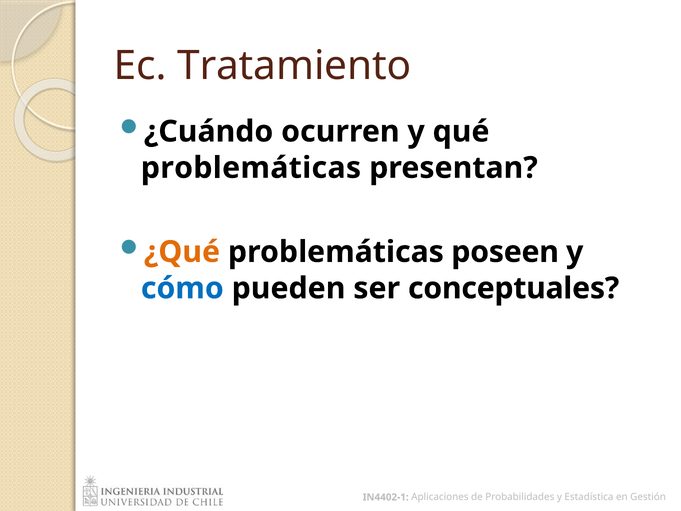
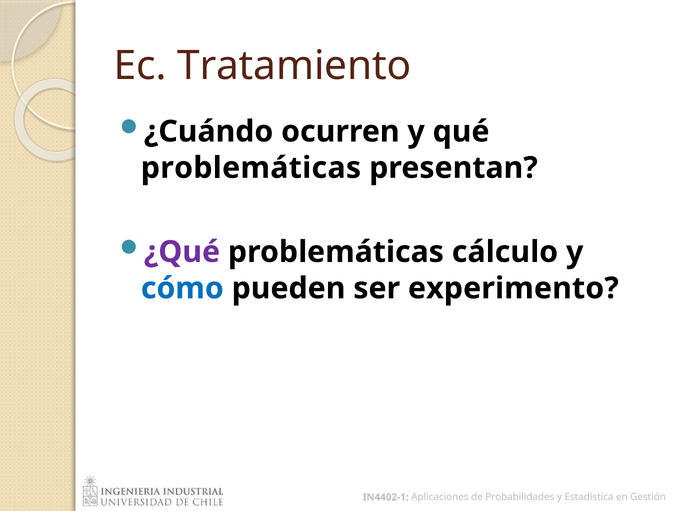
¿Qué colour: orange -> purple
poseen: poseen -> cálculo
conceptuales: conceptuales -> experimento
